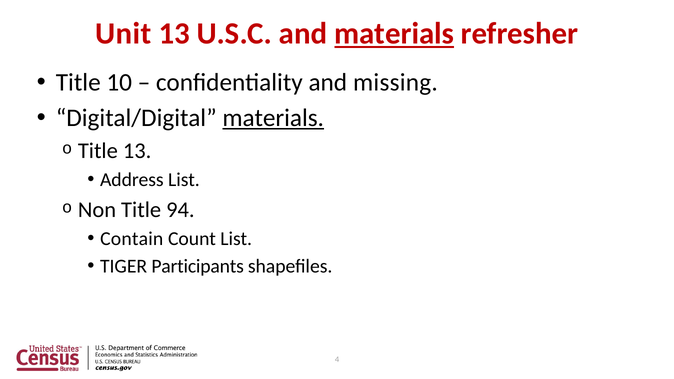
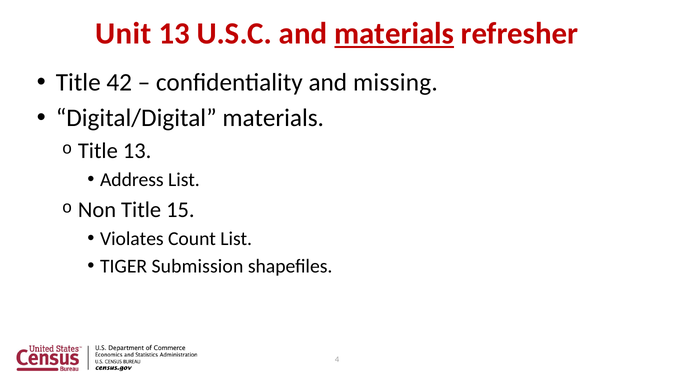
10: 10 -> 42
materials at (273, 118) underline: present -> none
94: 94 -> 15
Contain: Contain -> Violates
Participants: Participants -> Submission
